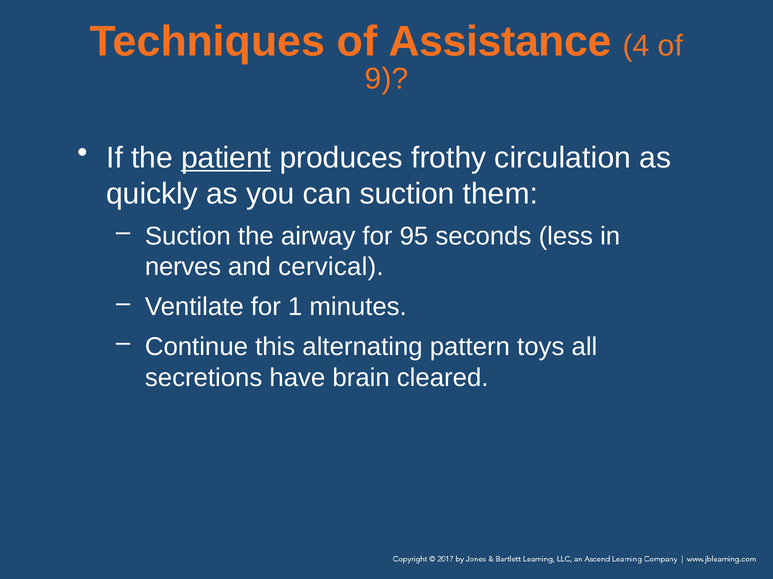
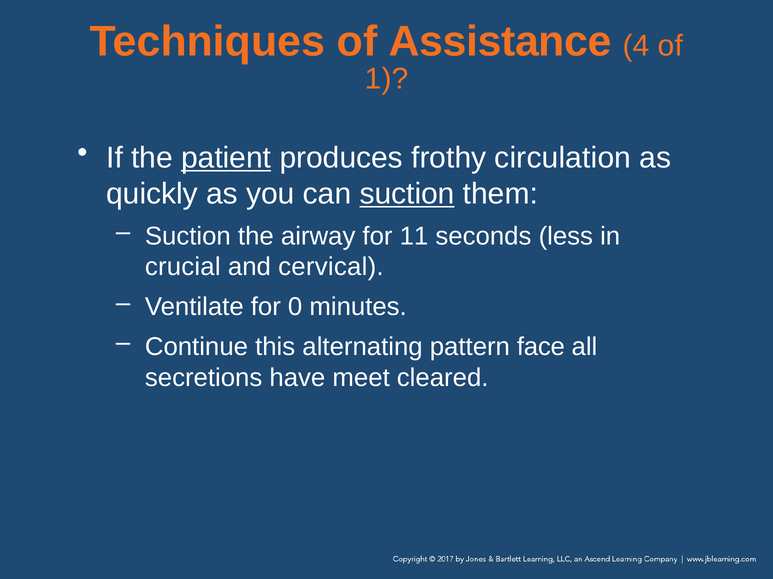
9: 9 -> 1
suction at (407, 194) underline: none -> present
95: 95 -> 11
nerves: nerves -> crucial
1: 1 -> 0
toys: toys -> face
brain: brain -> meet
